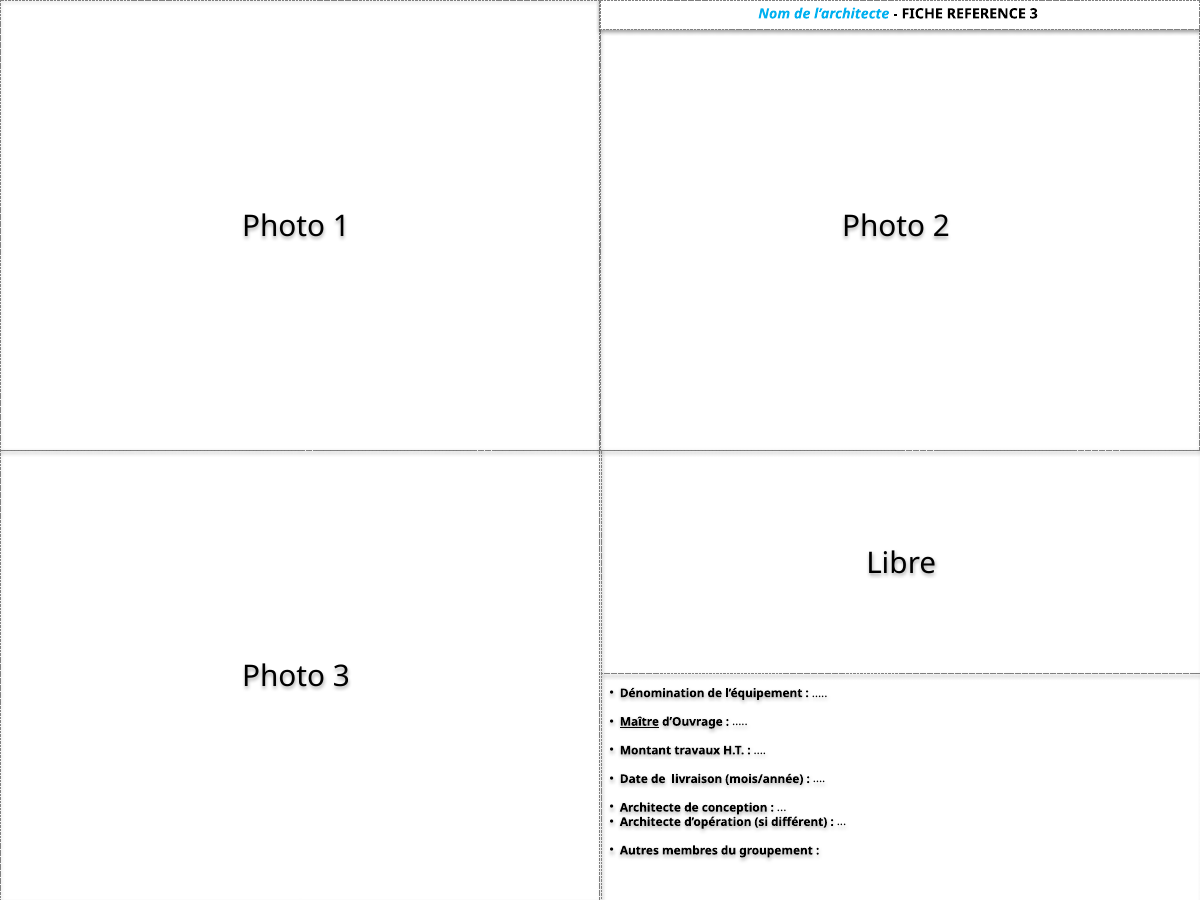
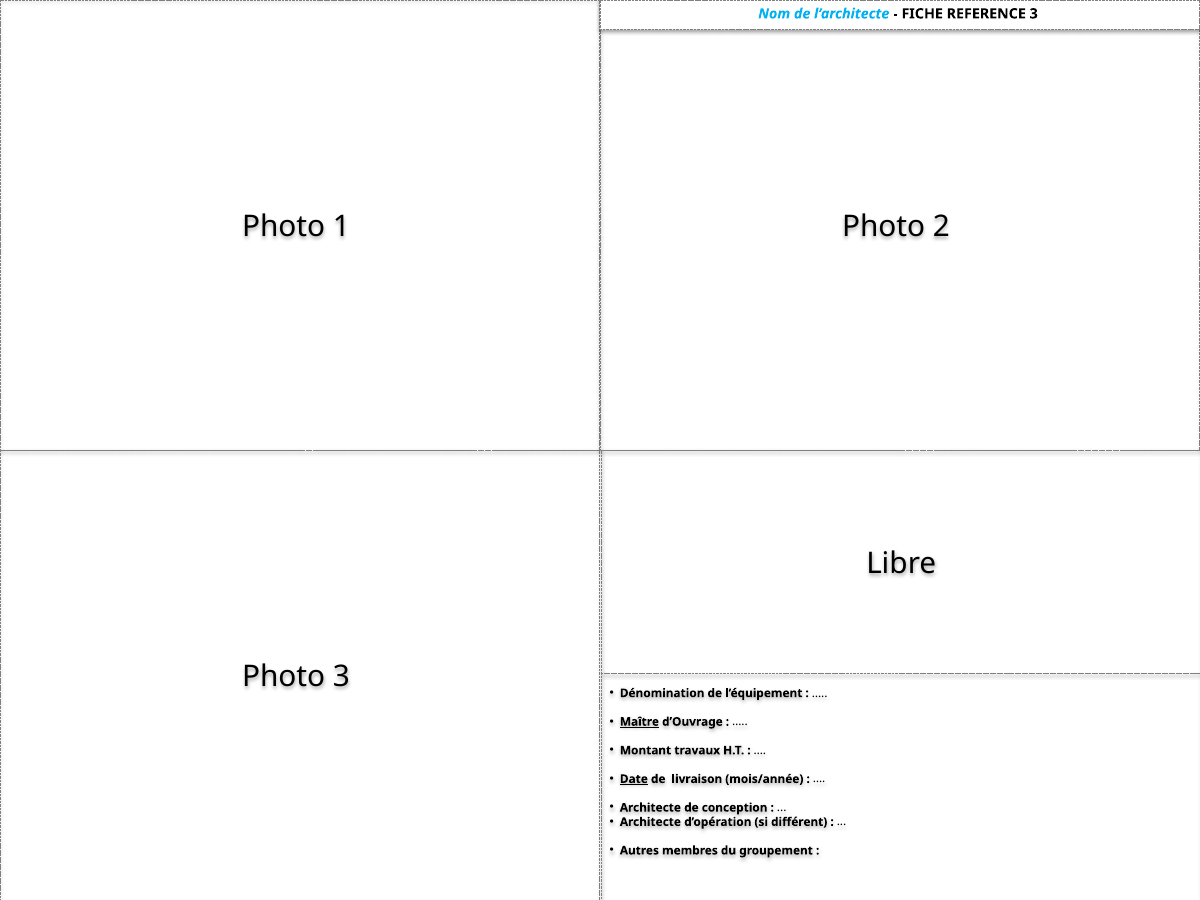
Date underline: none -> present
